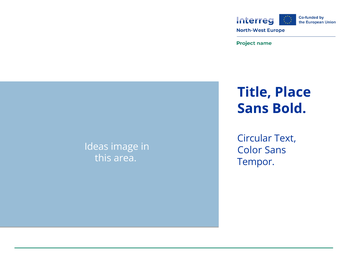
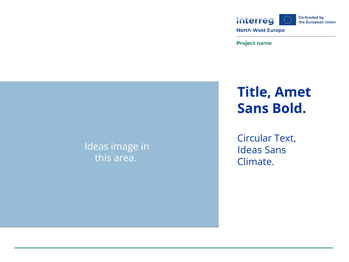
Place: Place -> Amet
Color at (250, 150): Color -> Ideas
Tempor: Tempor -> Climate
